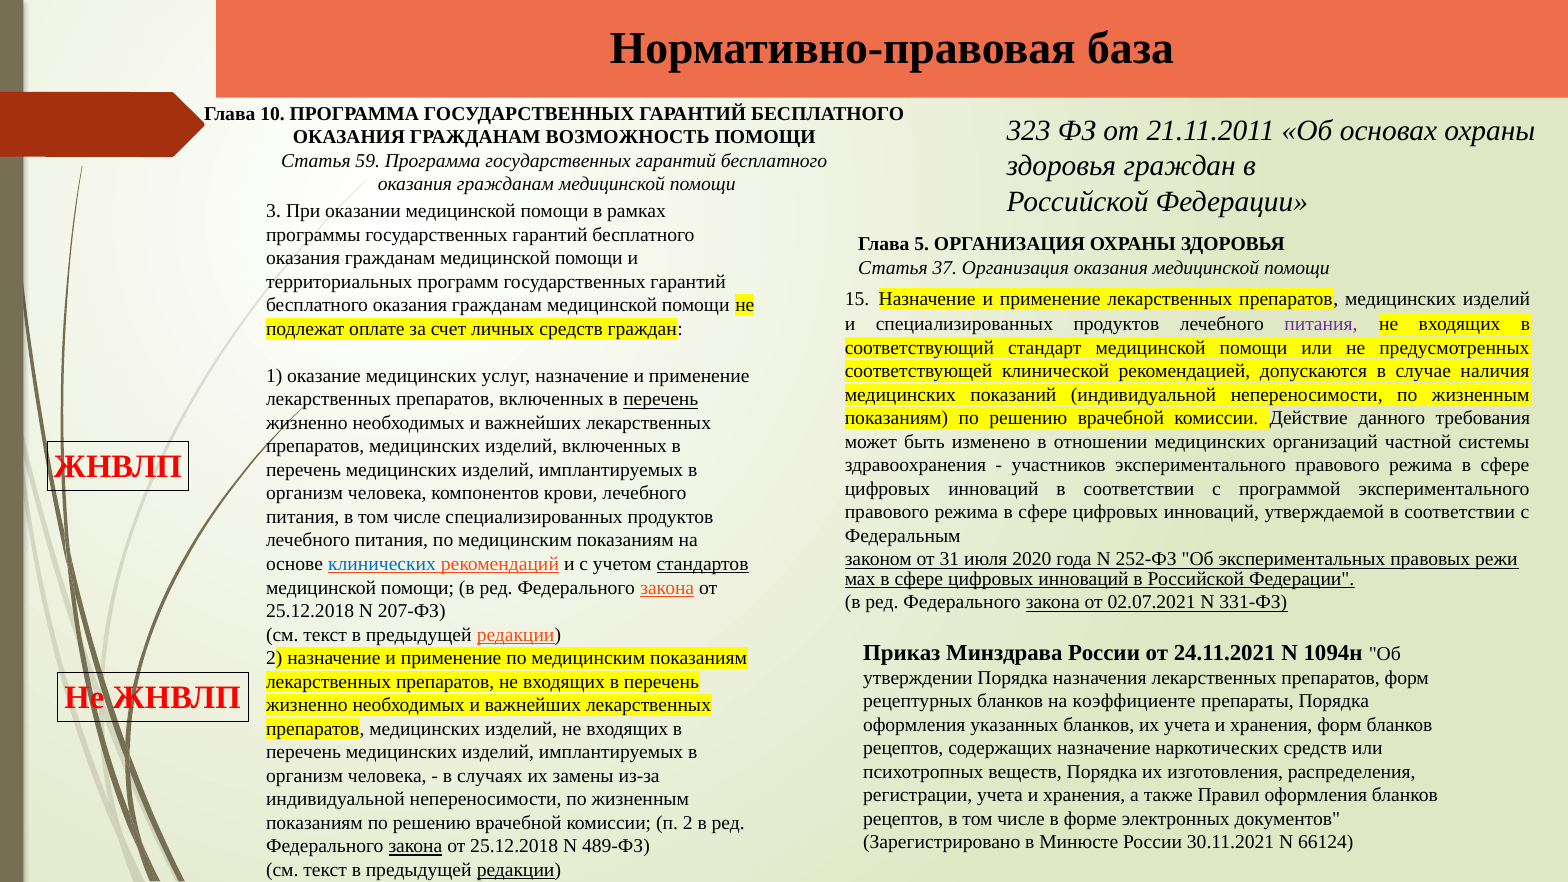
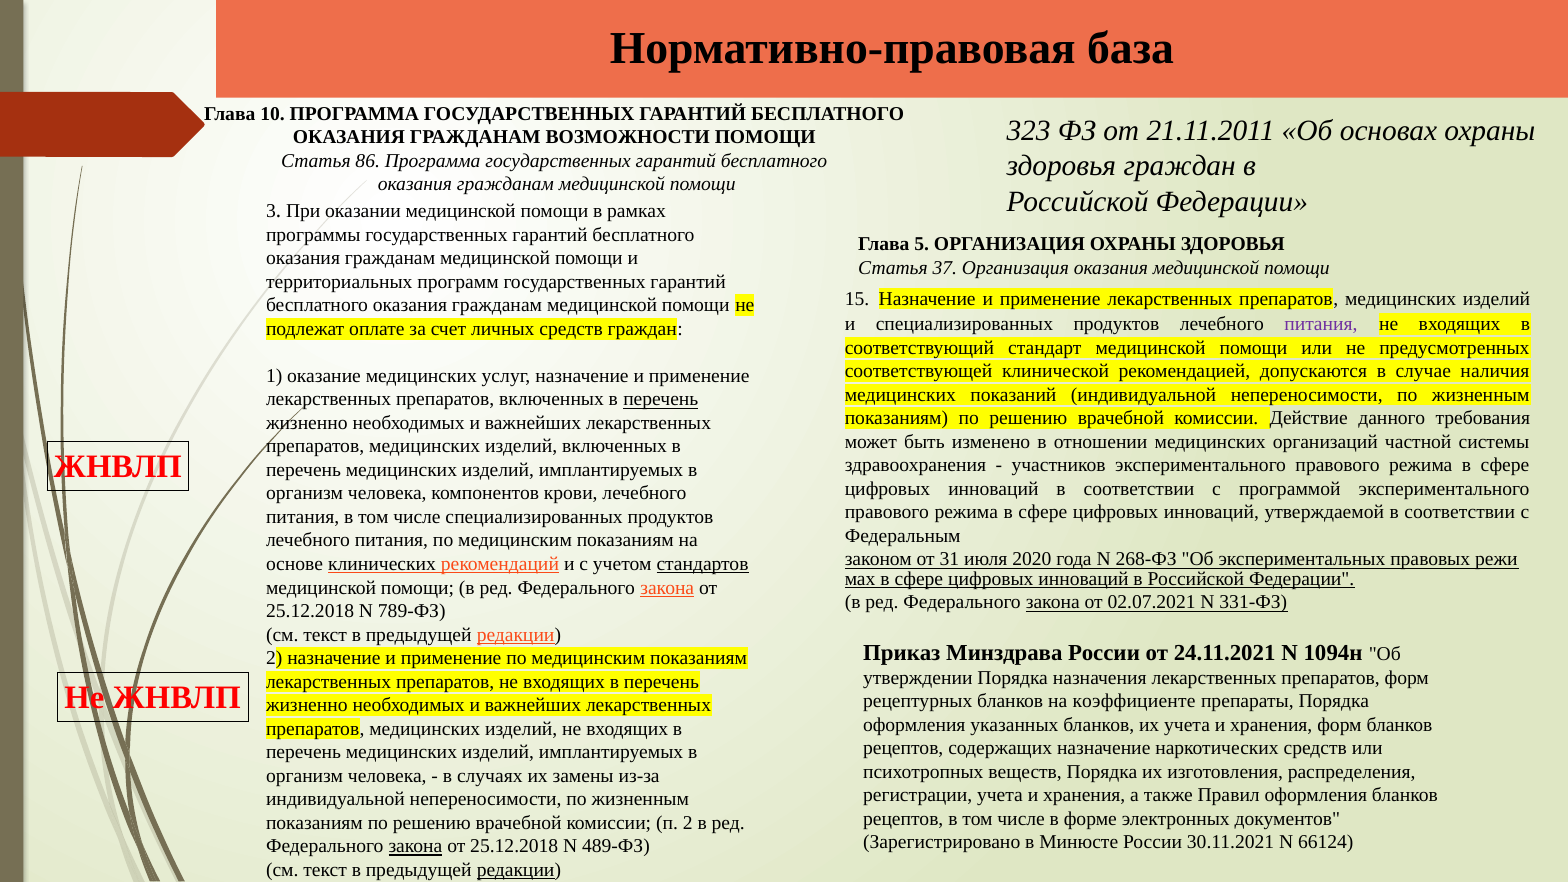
ВОЗМОЖНОСТЬ: ВОЗМОЖНОСТЬ -> ВОЗМОЖНОСТИ
59: 59 -> 86
252-ФЗ: 252-ФЗ -> 268-ФЗ
клинических colour: blue -> black
207-ФЗ: 207-ФЗ -> 789-ФЗ
